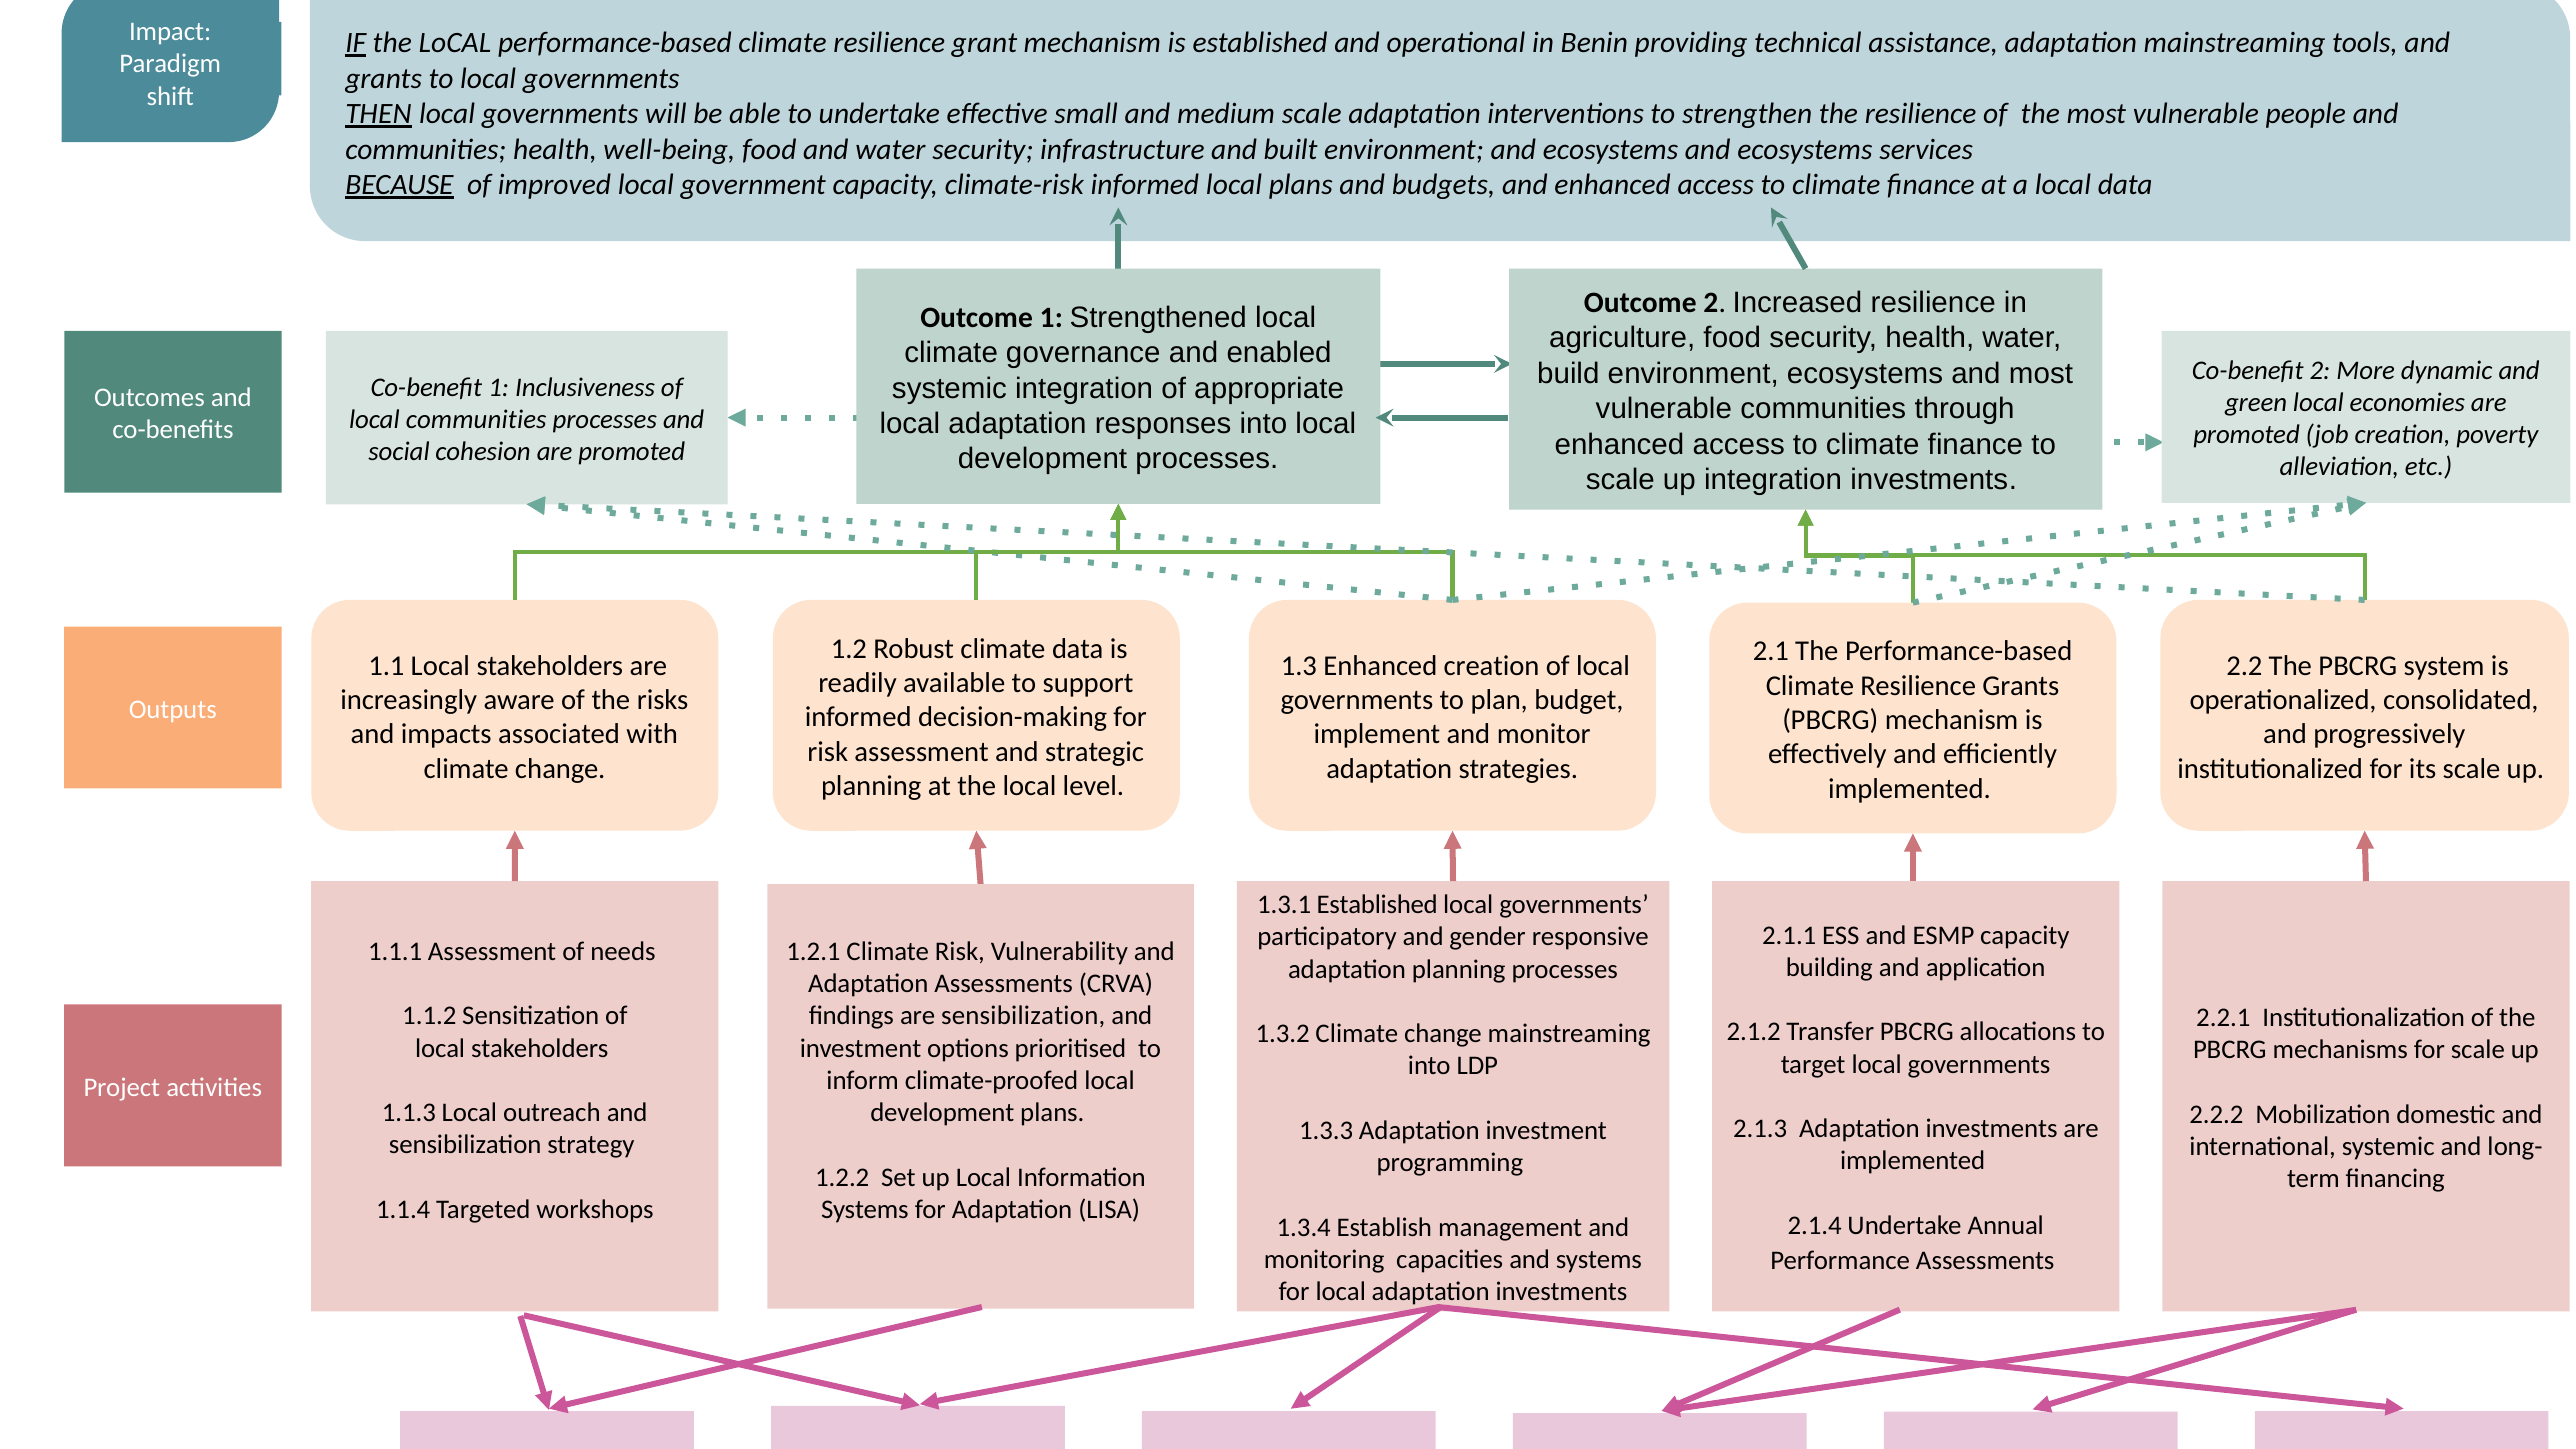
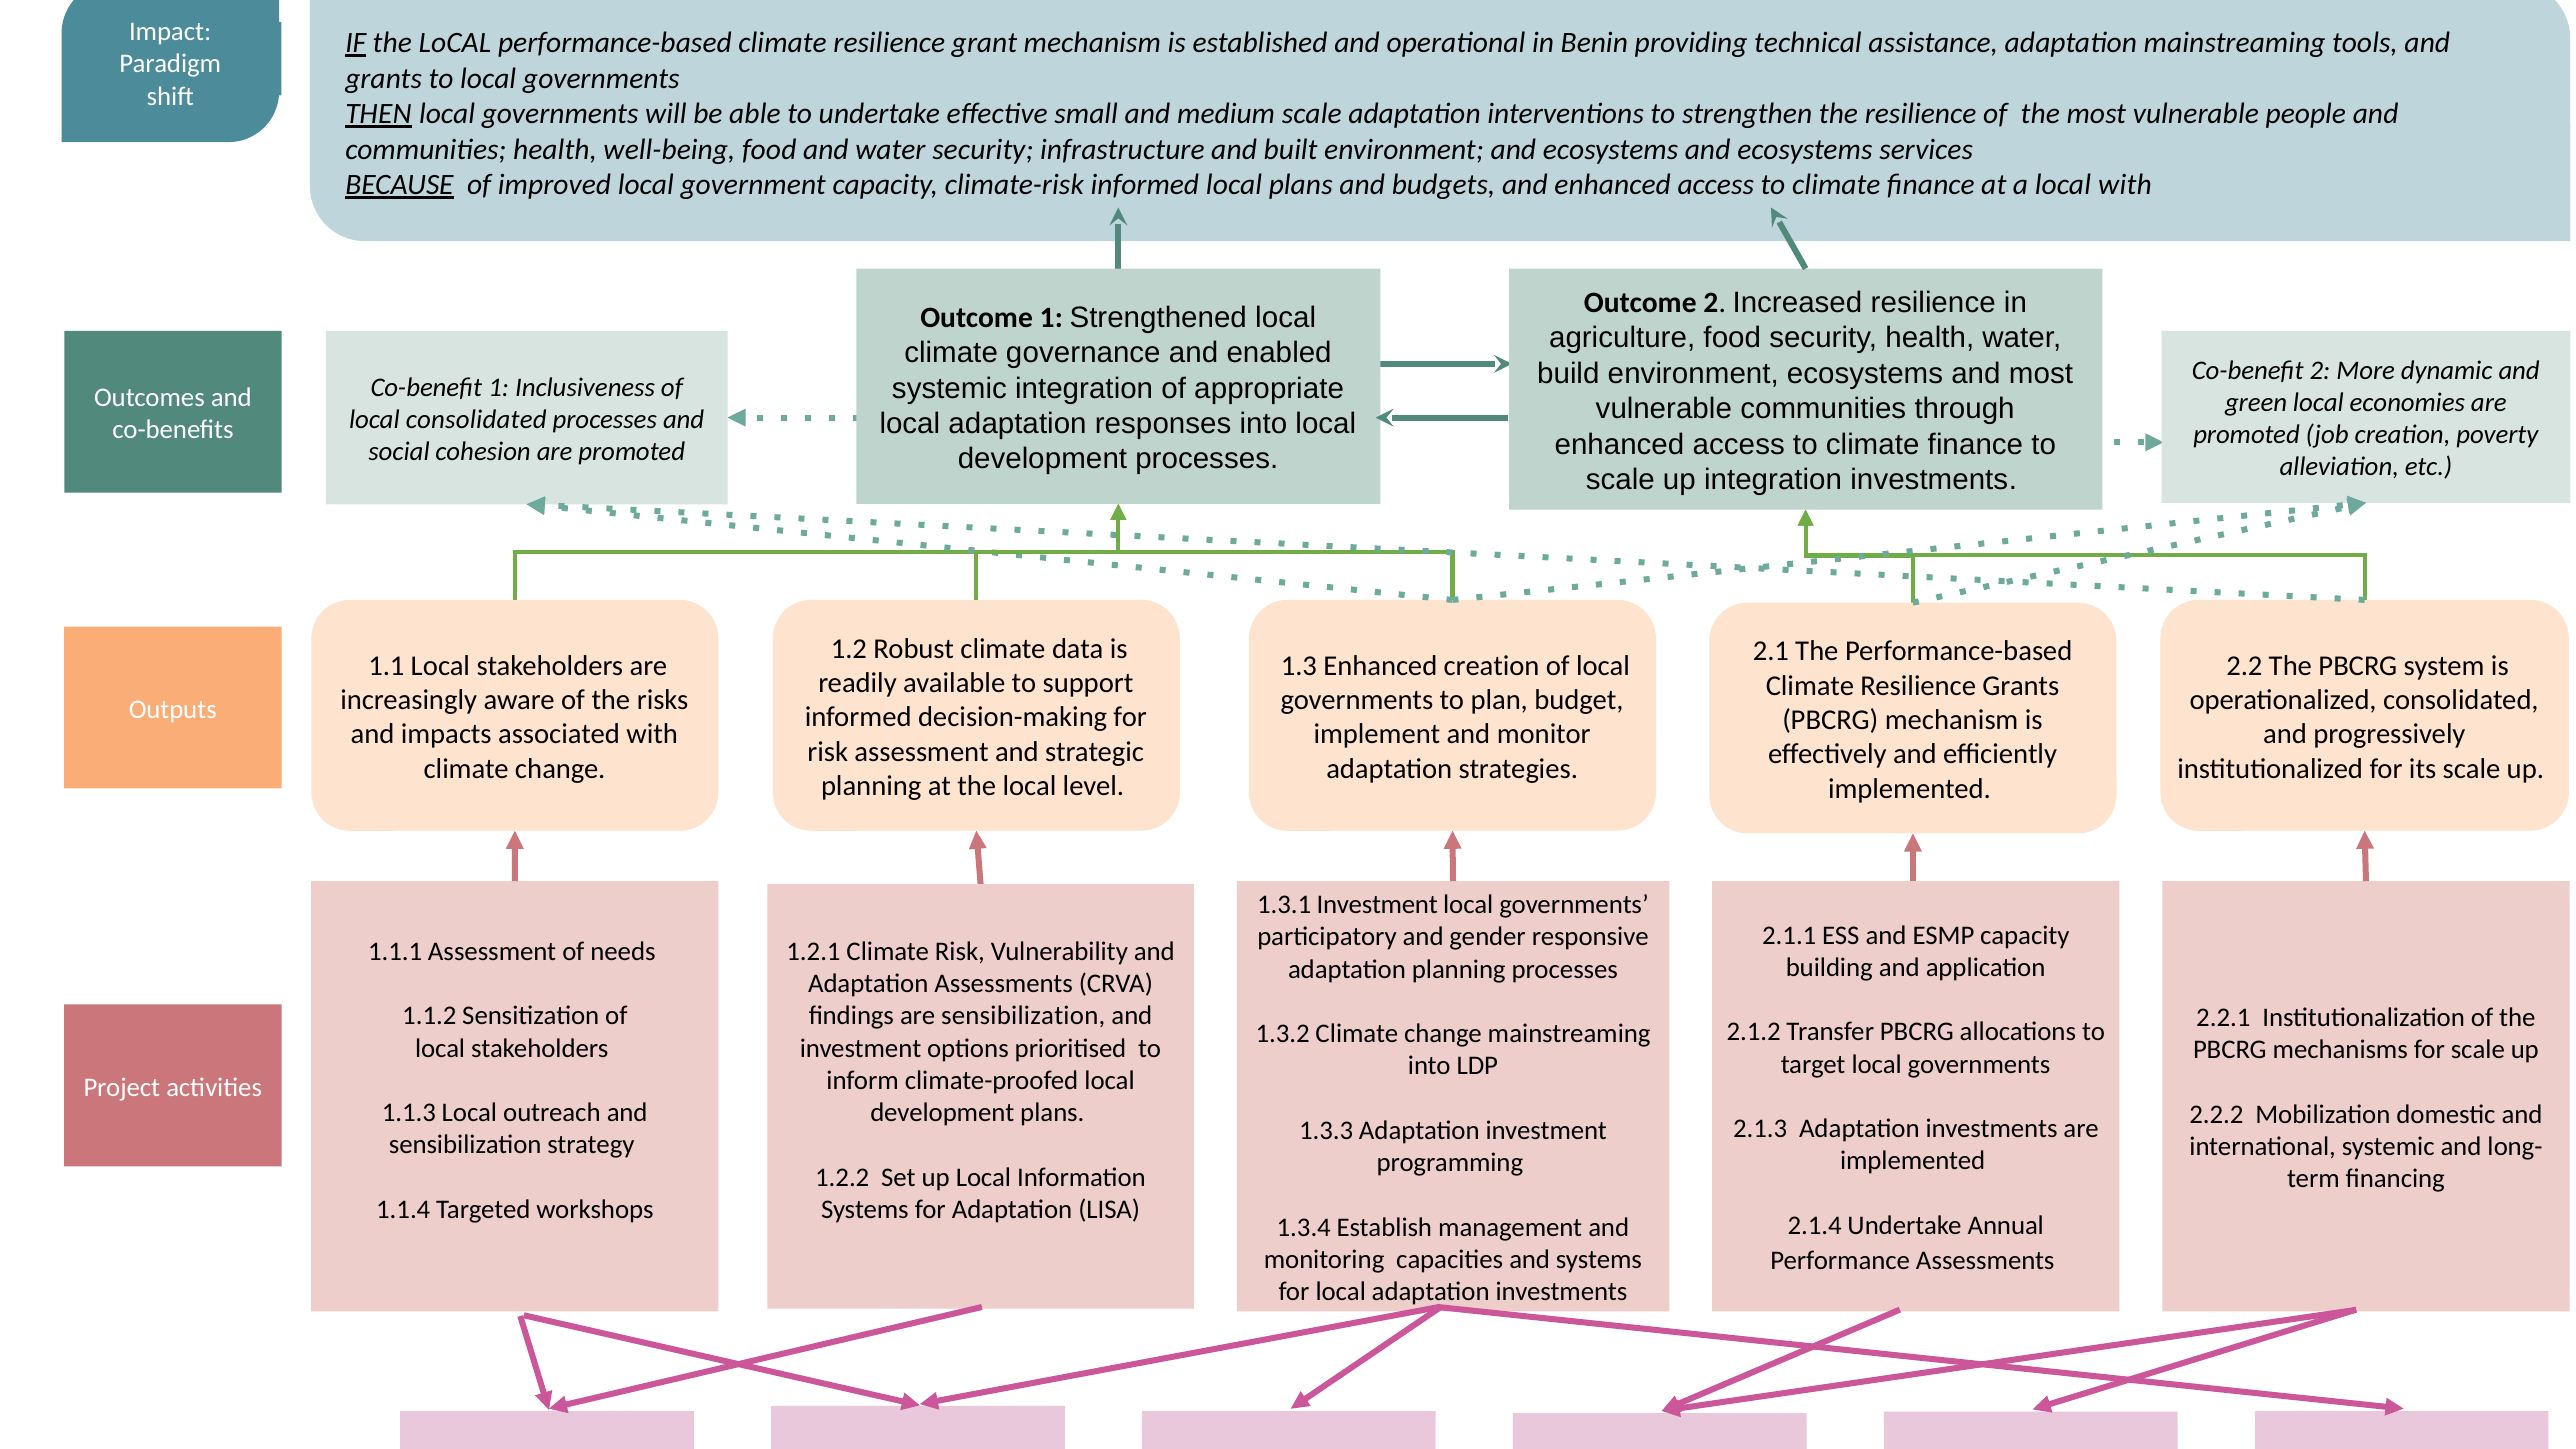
local data: data -> with
local communities: communities -> consolidated
1.3.1 Established: Established -> Investment
